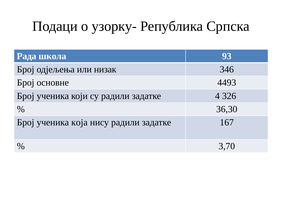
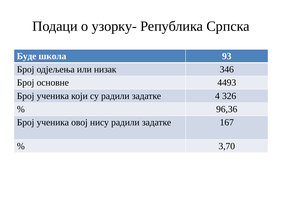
Рада: Рада -> Буде
36,30: 36,30 -> 96,36
која: која -> oвој
